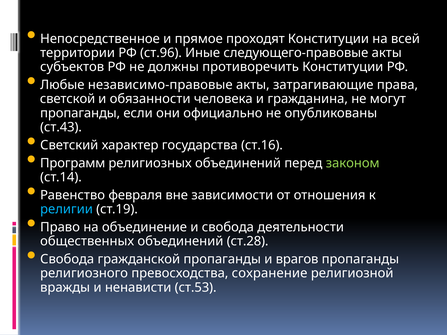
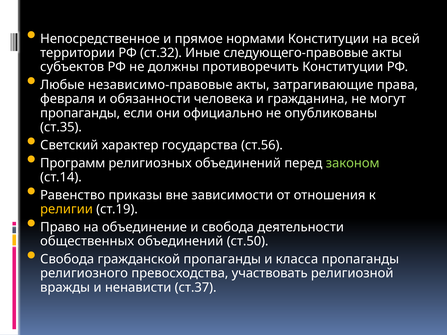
проходят: проходят -> нормами
ст.96: ст.96 -> ст.32
светской: светской -> февраля
ст.43: ст.43 -> ст.35
ст.16: ст.16 -> ст.56
февраля: февраля -> приказы
религии colour: light blue -> yellow
ст.28: ст.28 -> ст.50
врагов: врагов -> класса
сохранение: сохранение -> участвовать
ст.53: ст.53 -> ст.37
